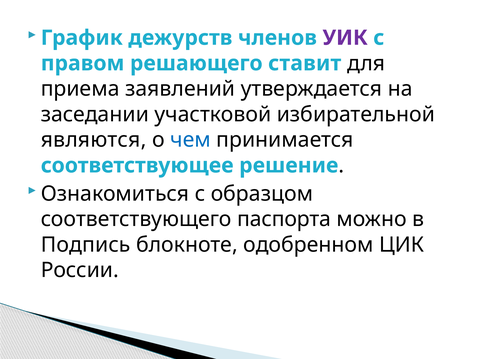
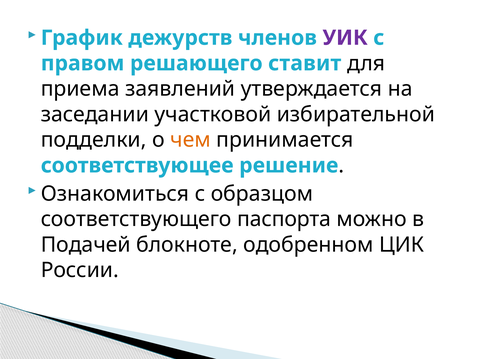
являются: являются -> подделки
чем colour: blue -> orange
Подпись: Подпись -> Подачей
